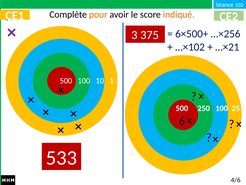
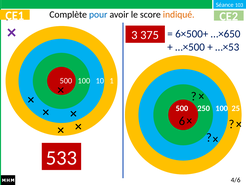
pour colour: orange -> blue
…×256: …×256 -> …×650
…×102: …×102 -> …×500
…×21: …×21 -> …×53
